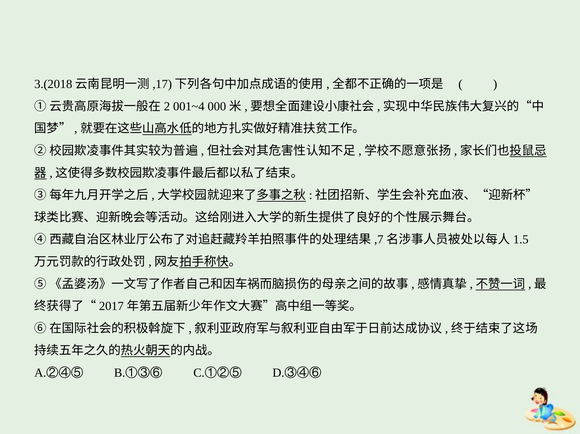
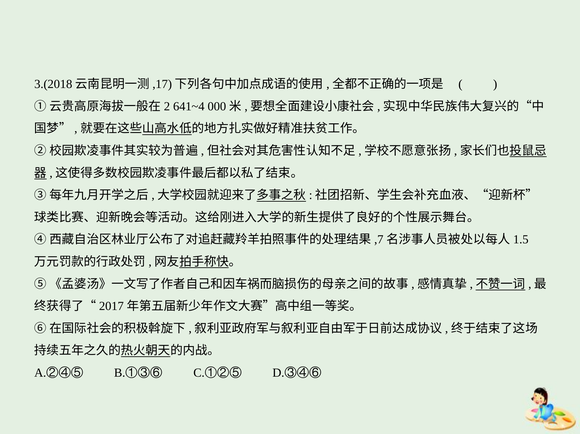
001~4: 001~4 -> 641~4
